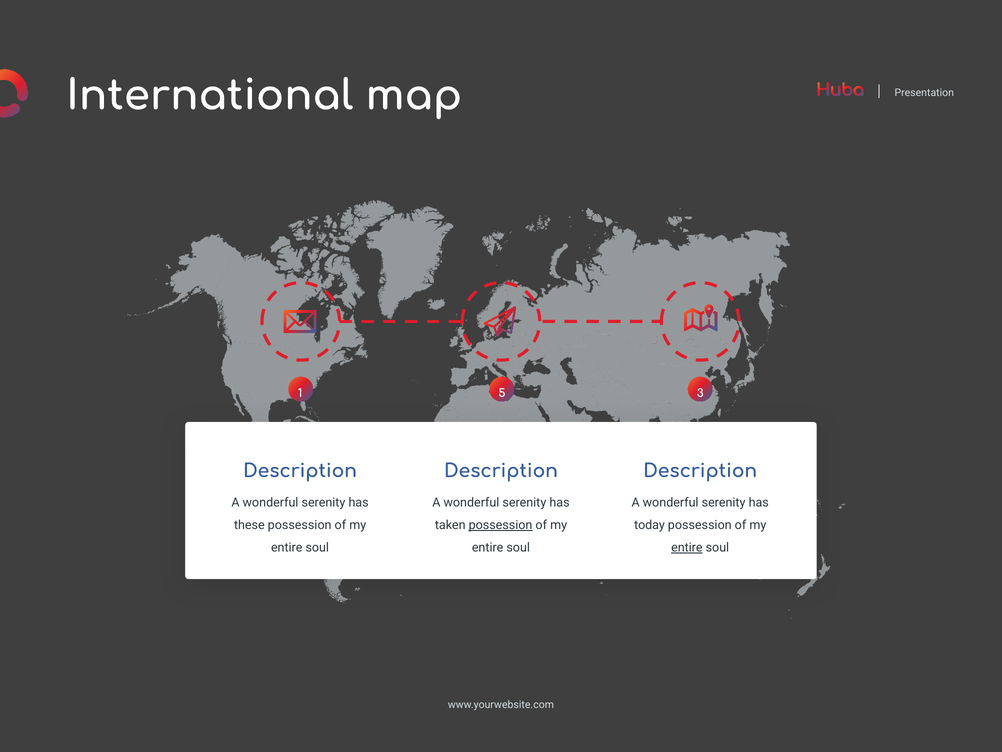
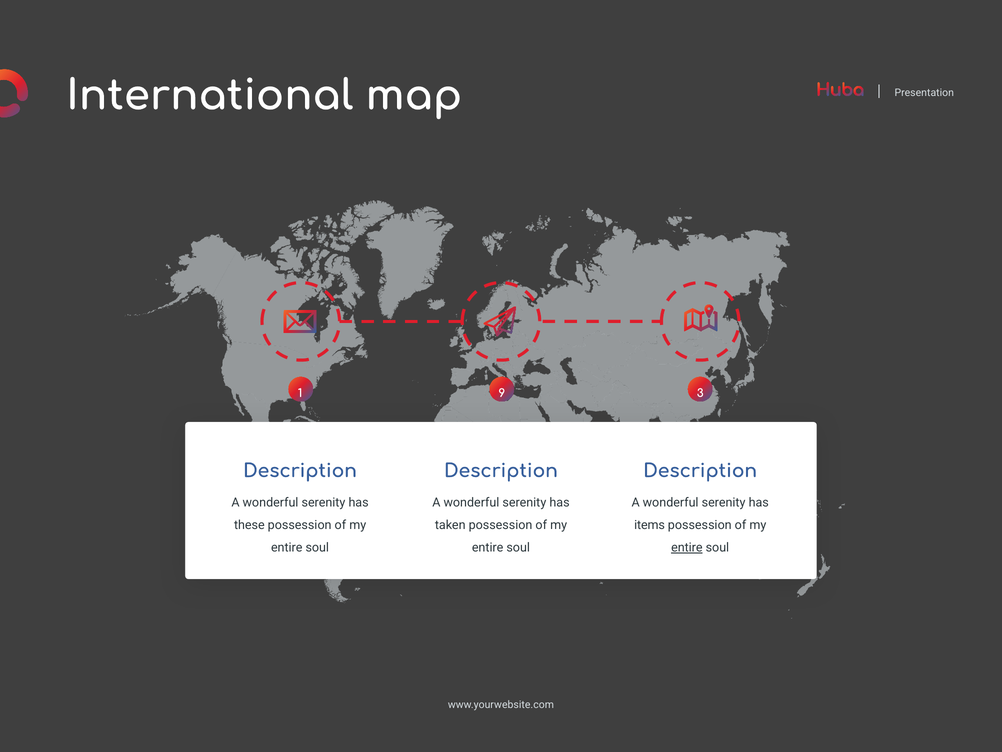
5: 5 -> 9
possession at (501, 525) underline: present -> none
today: today -> items
